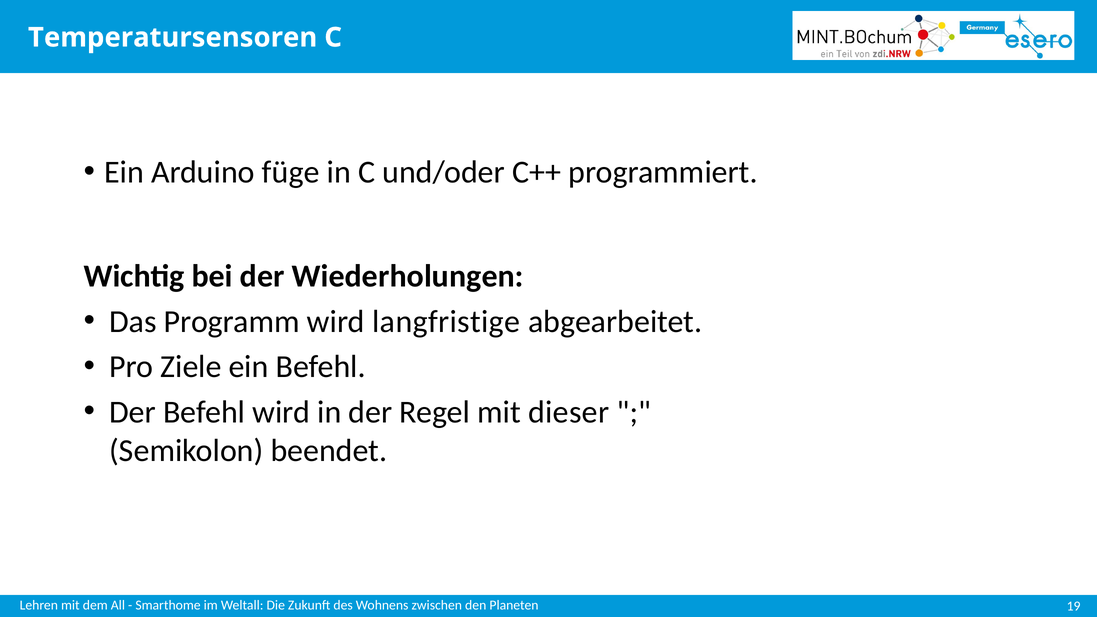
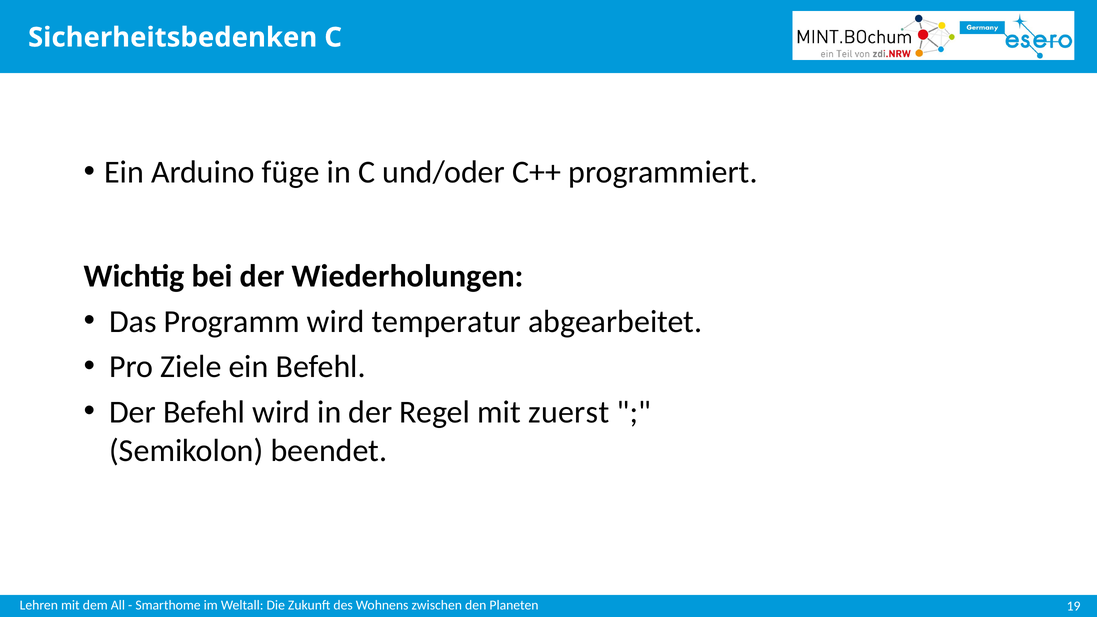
Temperatursensoren: Temperatursensoren -> Sicherheitsbedenken
langfristige: langfristige -> temperatur
dieser: dieser -> zuerst
